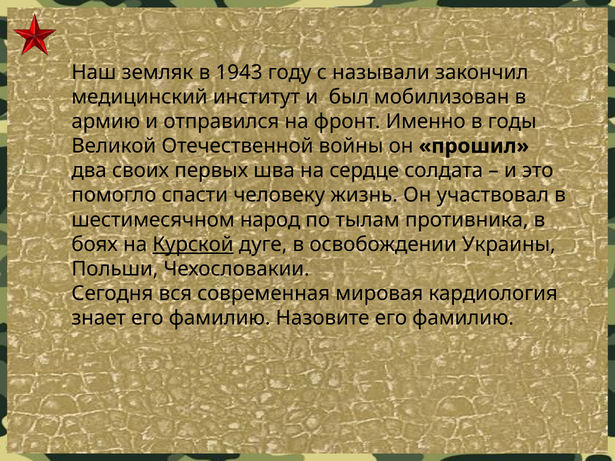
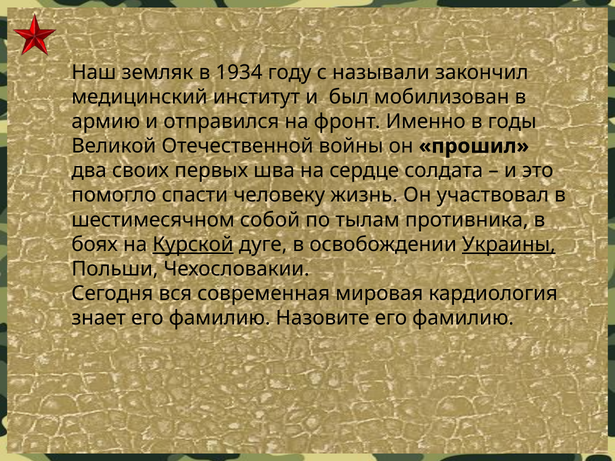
1943: 1943 -> 1934
народ: народ -> собой
Украины underline: none -> present
